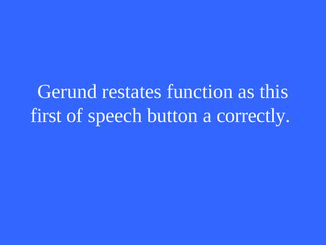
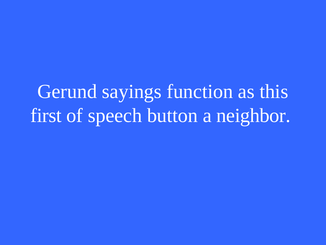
restates: restates -> sayings
correctly: correctly -> neighbor
